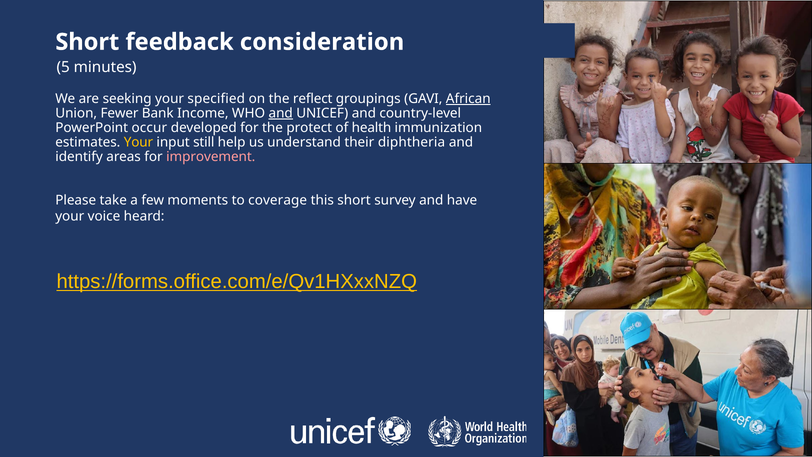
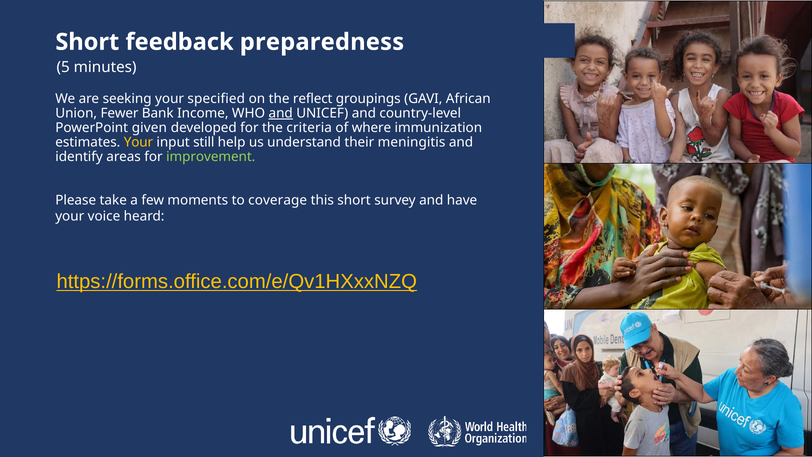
consideration: consideration -> preparedness
African underline: present -> none
occur: occur -> given
protect: protect -> criteria
health: health -> where
diphtheria: diphtheria -> meningitis
improvement colour: pink -> light green
